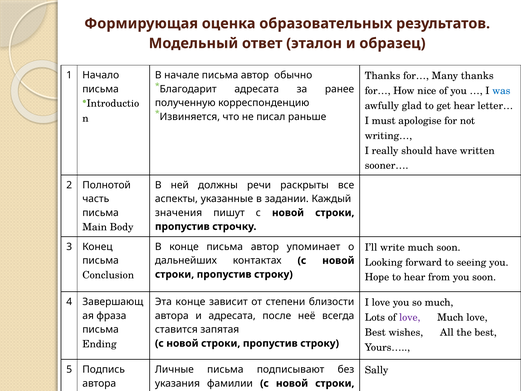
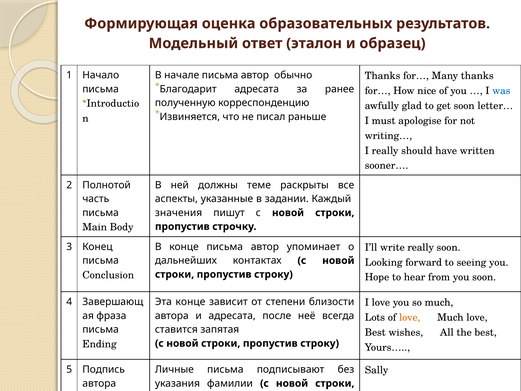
get hear: hear -> soon
речи: речи -> теме
write much: much -> really
love at (410, 317) colour: purple -> orange
